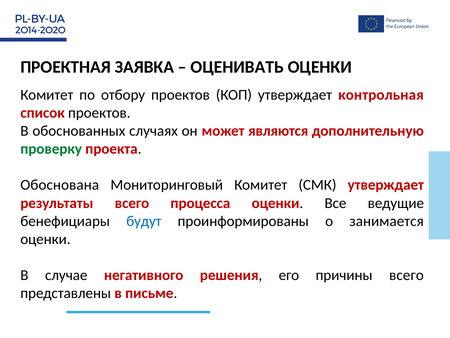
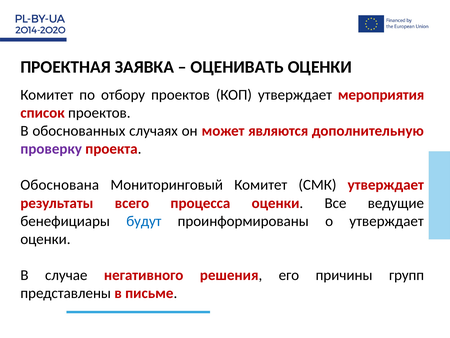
контрольная: контрольная -> мероприятия
проверку colour: green -> purple
о занимается: занимается -> утверждает
причины всего: всего -> групп
